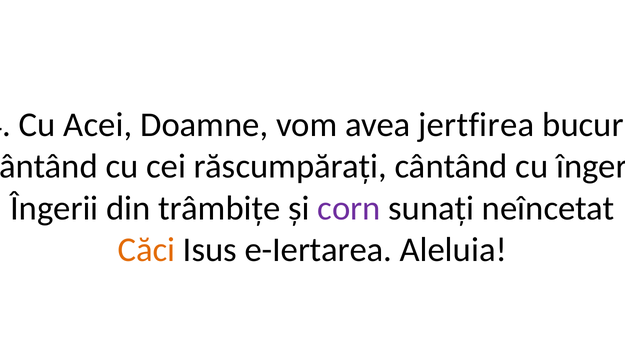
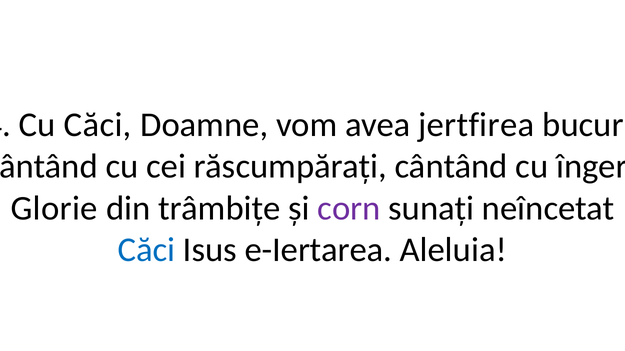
Cu Acei: Acei -> Căci
Îngerii at (54, 208): Îngerii -> Glorie
Căci at (146, 250) colour: orange -> blue
